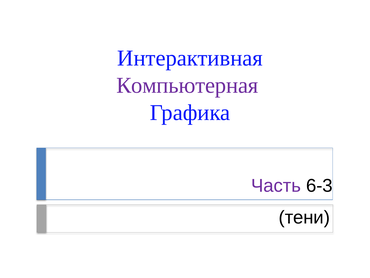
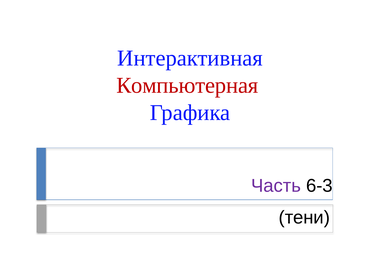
Компьютерная colour: purple -> red
